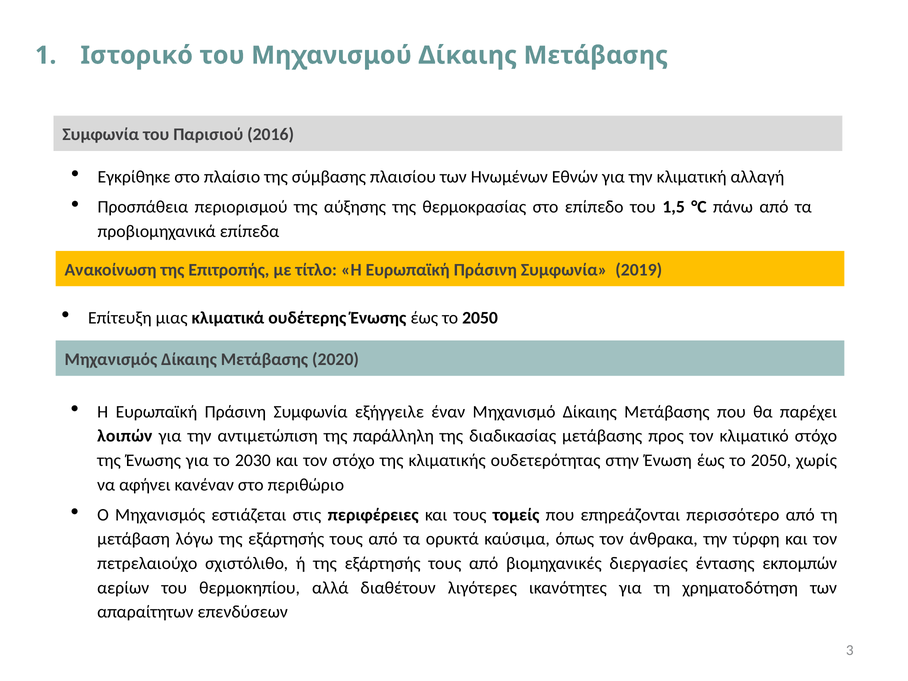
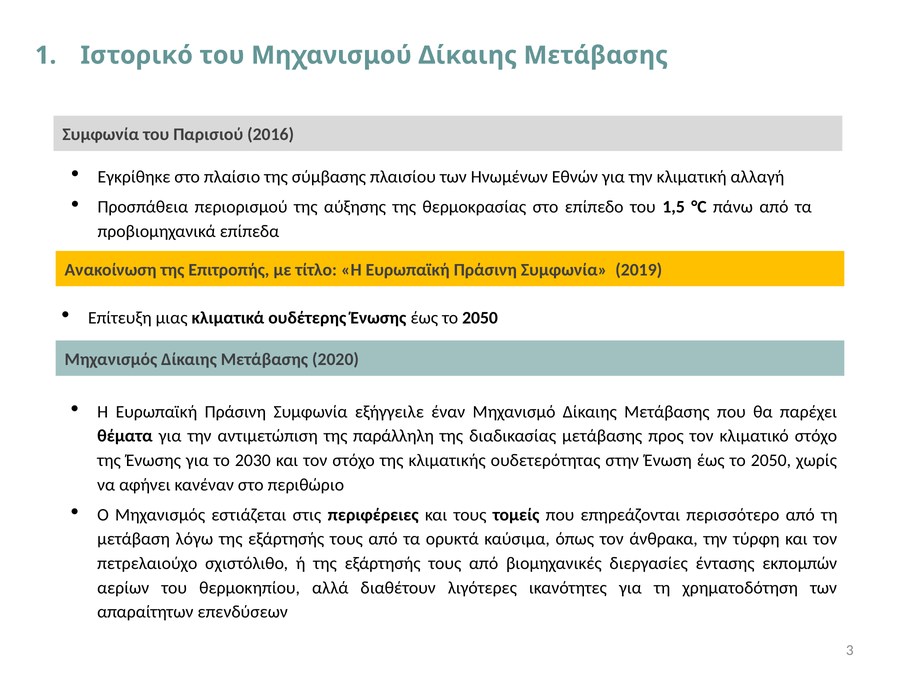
λοιπών: λοιπών -> θέματα
